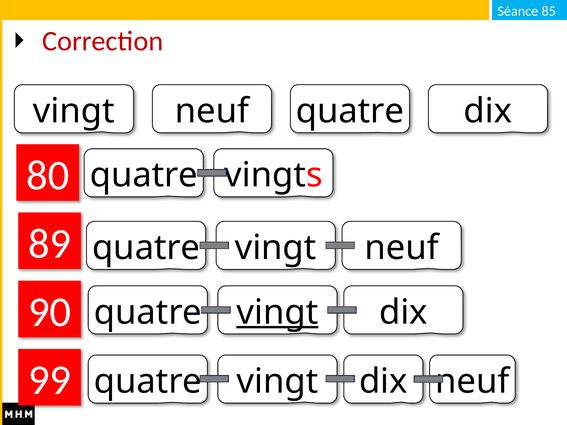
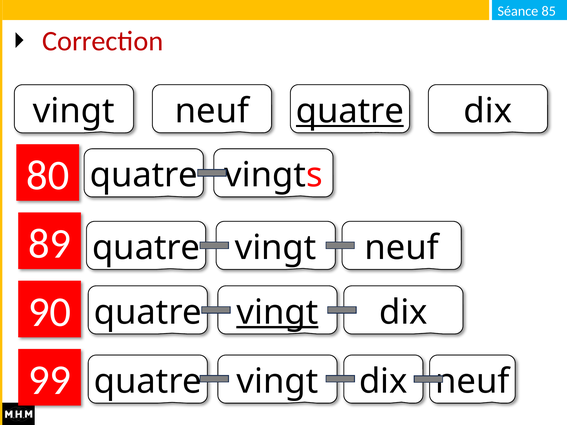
quatre at (350, 111) underline: none -> present
